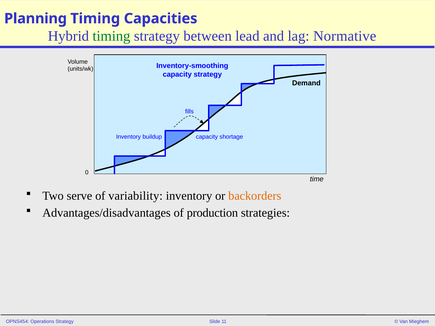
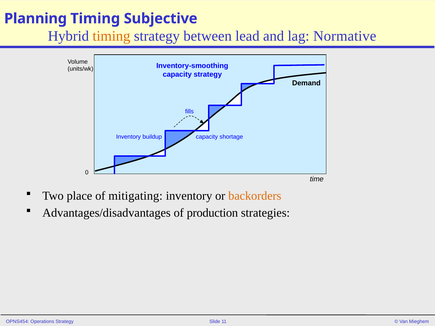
Capacities: Capacities -> Subjective
timing at (111, 36) colour: green -> orange
serve: serve -> place
variability: variability -> mitigating
